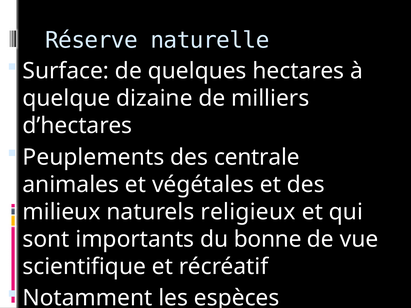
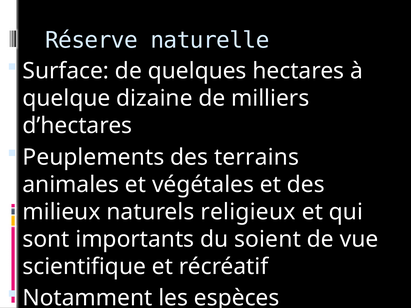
centrale: centrale -> terrains
bonne: bonne -> soient
